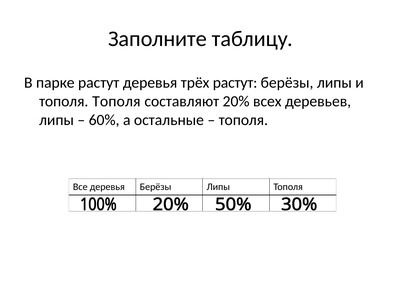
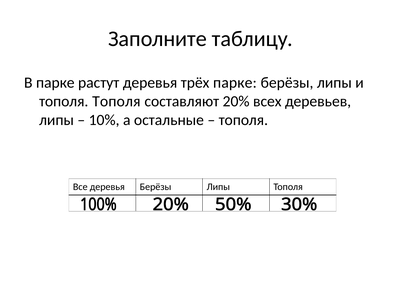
трёх растут: растут -> парке
60%: 60% -> 10%
